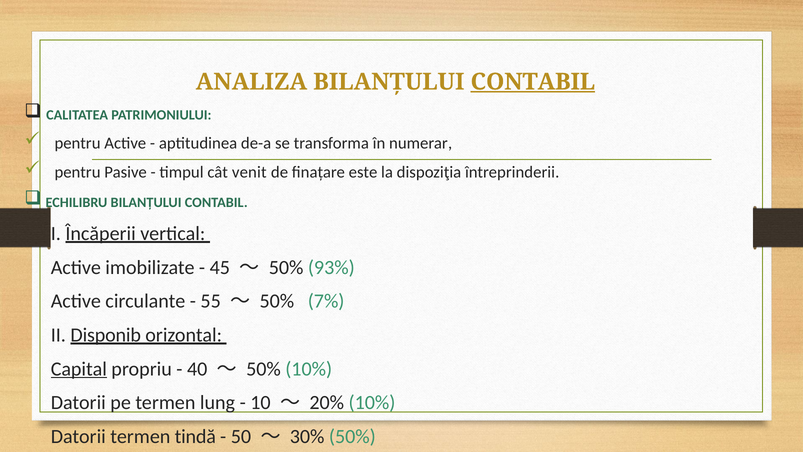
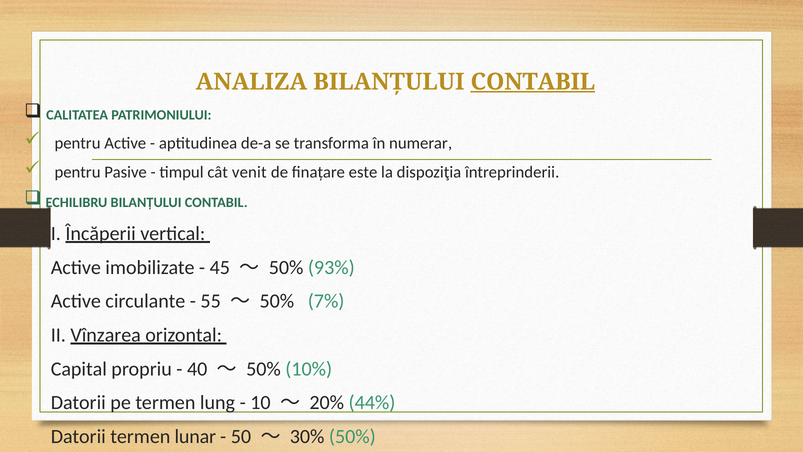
Disponib: Disponib -> Vînzarea
Capital underline: present -> none
20% 10%: 10% -> 44%
tindă: tindă -> lunar
